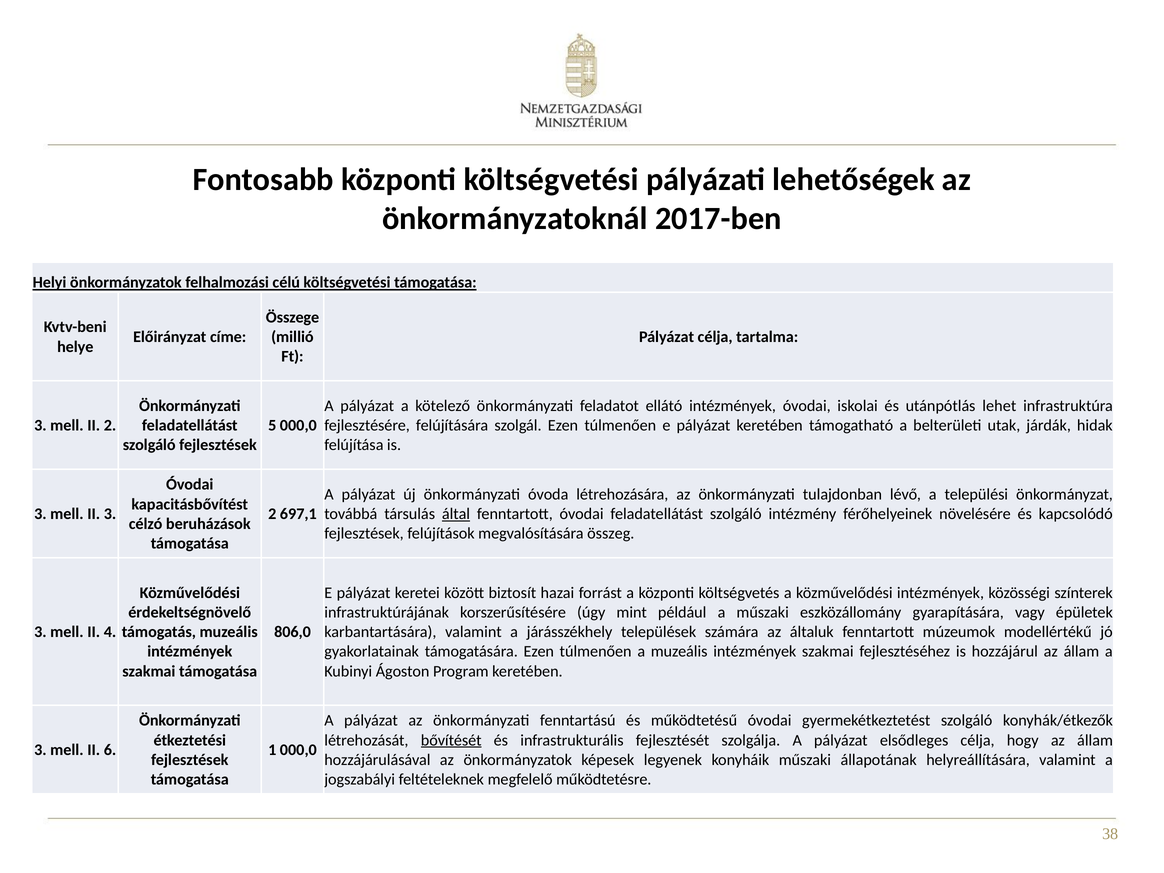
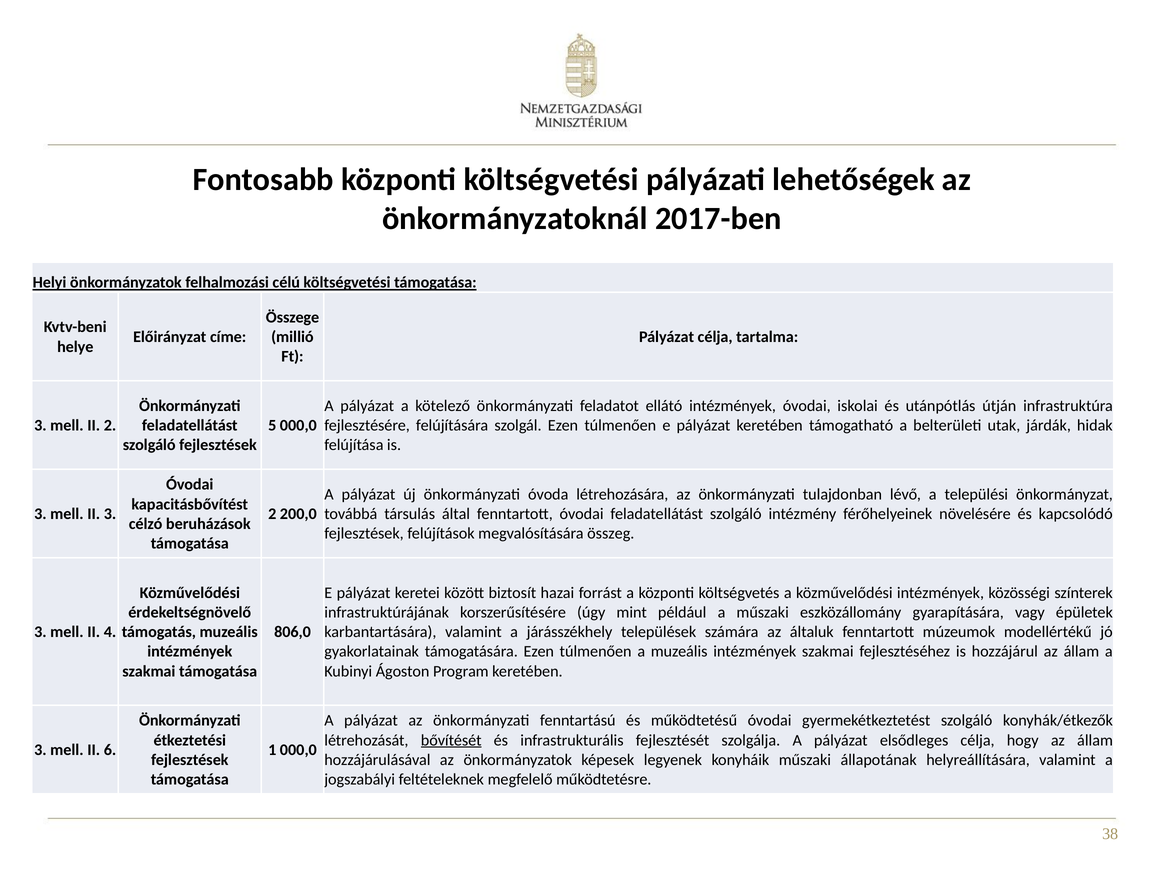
lehet: lehet -> útján
697,1: 697,1 -> 200,0
által underline: present -> none
